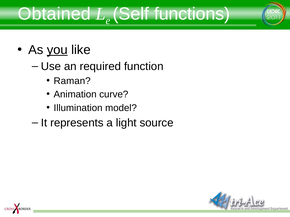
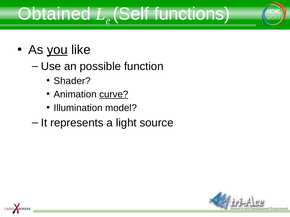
required: required -> possible
Raman: Raman -> Shader
curve underline: none -> present
